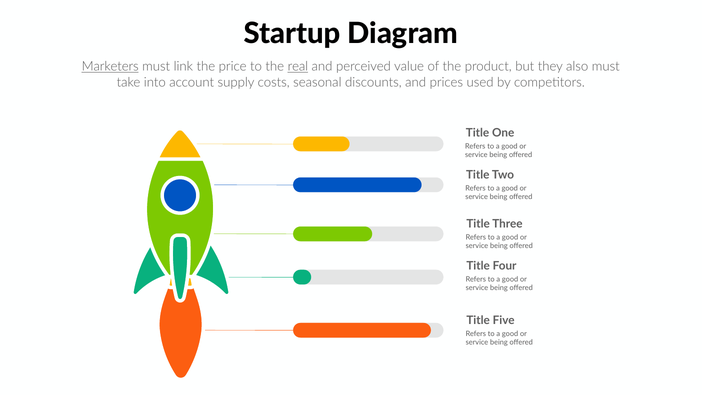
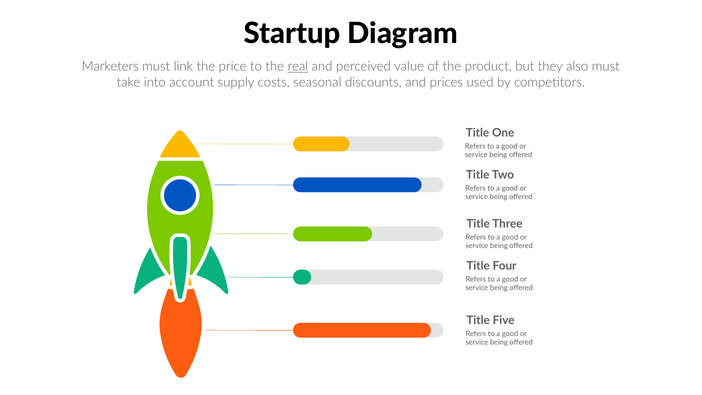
Marketers underline: present -> none
